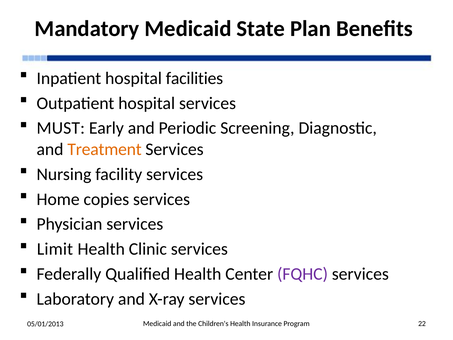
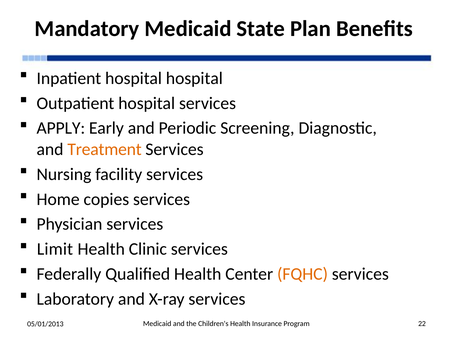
hospital facilities: facilities -> hospital
MUST: MUST -> APPLY
FQHC colour: purple -> orange
